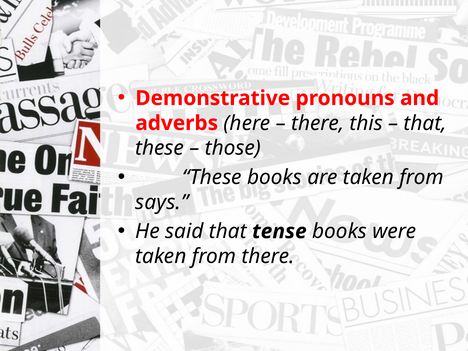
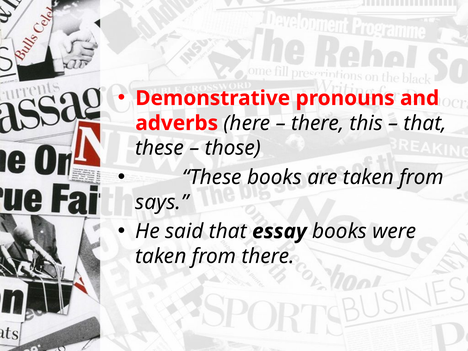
tense: tense -> essay
